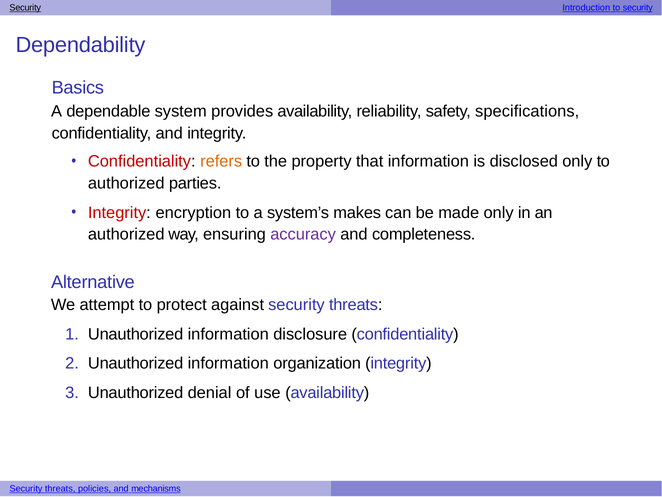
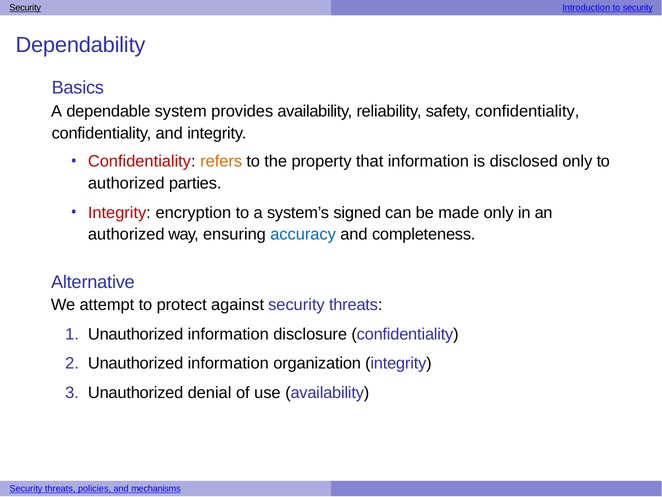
safety specifications: specifications -> confidentiality
makes: makes -> signed
accuracy colour: purple -> blue
